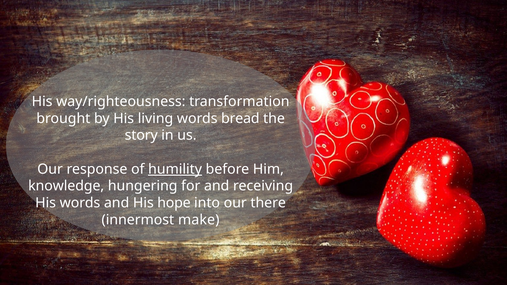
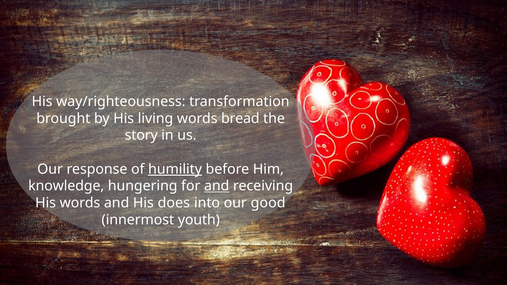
and at (217, 186) underline: none -> present
hope: hope -> does
there: there -> good
make: make -> youth
